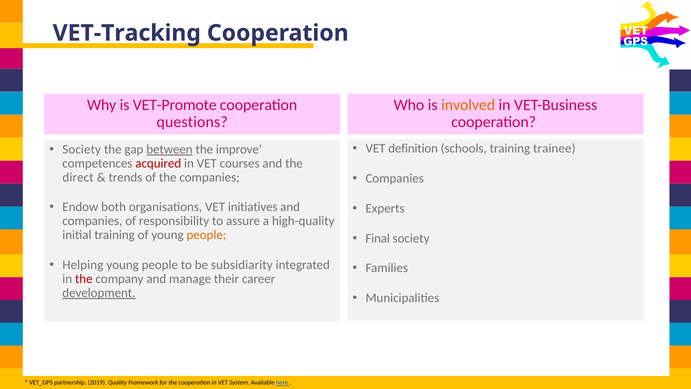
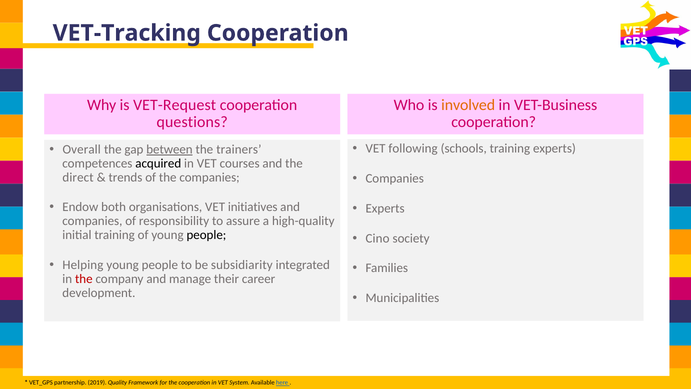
VET-Promote: VET-Promote -> VET-Request
definition: definition -> following
training trainee: trainee -> experts
Society at (82, 149): Society -> Overall
improve: improve -> trainers
acquired colour: red -> black
people at (206, 235) colour: orange -> black
Final: Final -> Cino
development underline: present -> none
